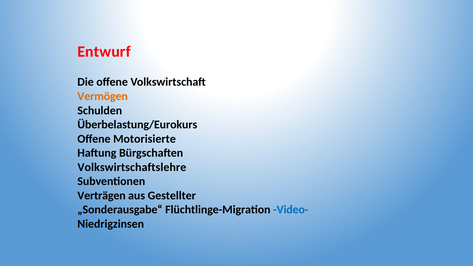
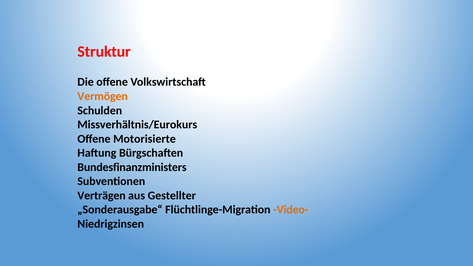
Entwurf: Entwurf -> Struktur
Überbelastung/Eurokurs: Überbelastung/Eurokurs -> Missverhältnis/Eurokurs
Volkswirtschaftslehre: Volkswirtschaftslehre -> Bundesfinanzministers
Video- colour: blue -> orange
